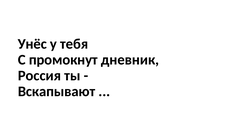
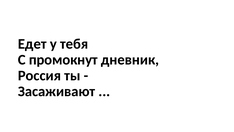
Унёс: Унёс -> Едет
Вскапывают: Вскапывают -> Засаживают
